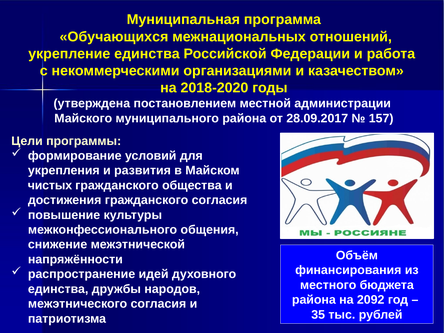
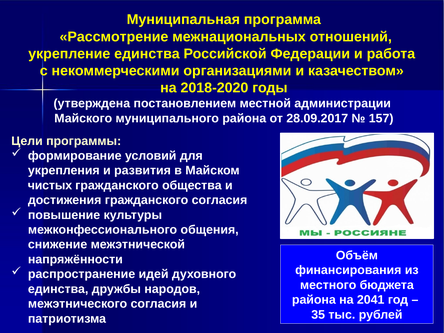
Обучающихся: Обучающихся -> Рассмотрение
2092: 2092 -> 2041
